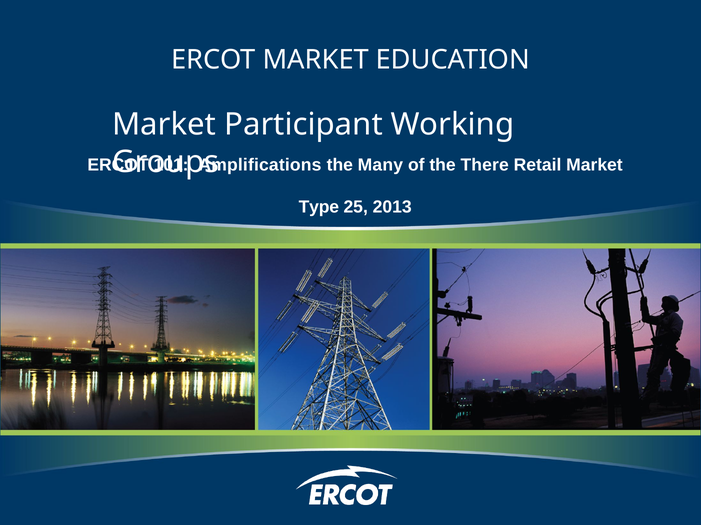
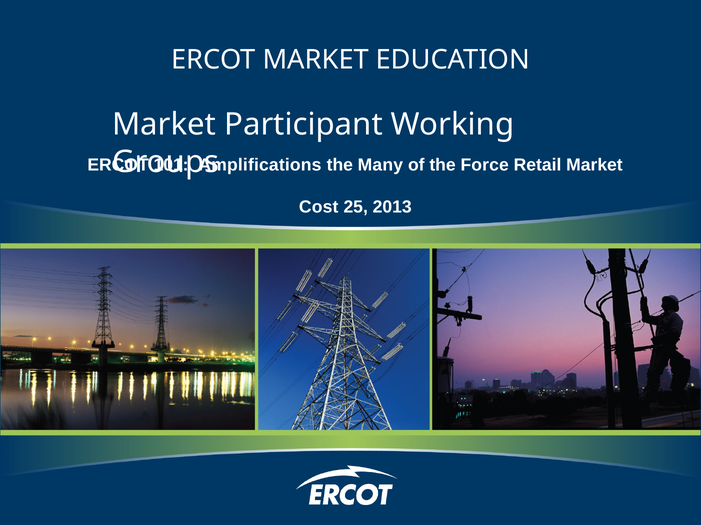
There: There -> Force
Type: Type -> Cost
